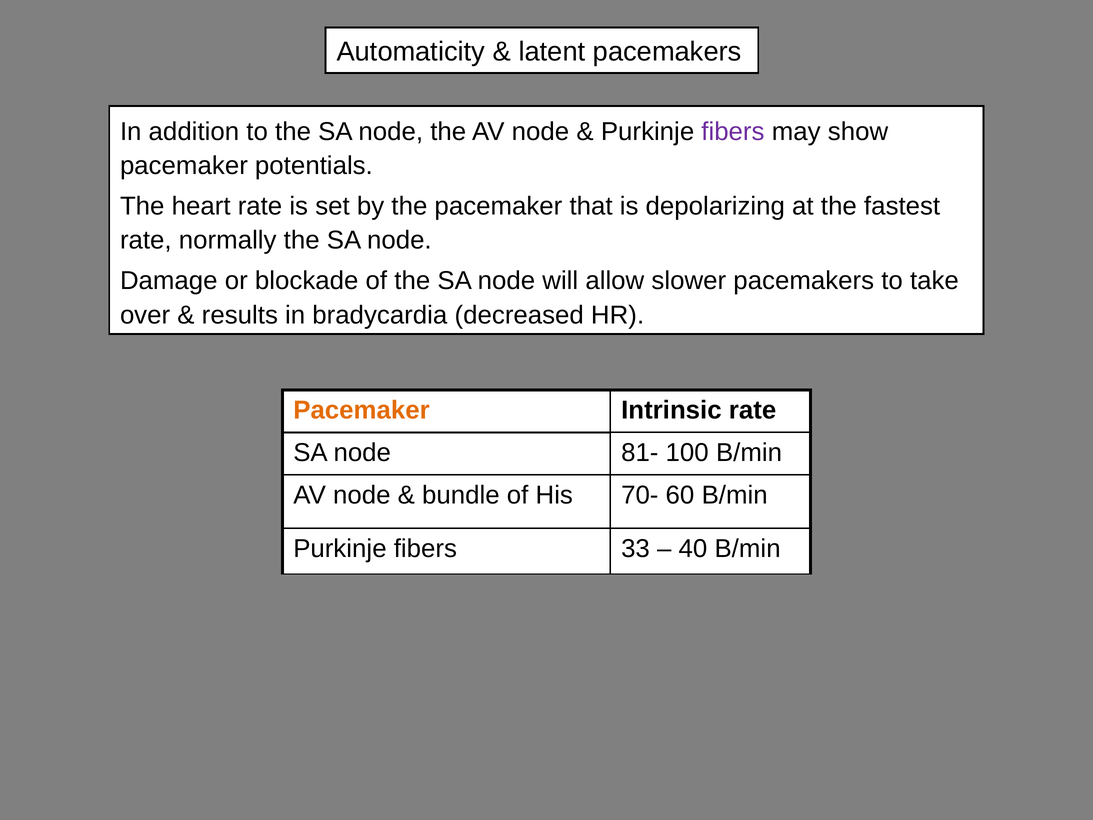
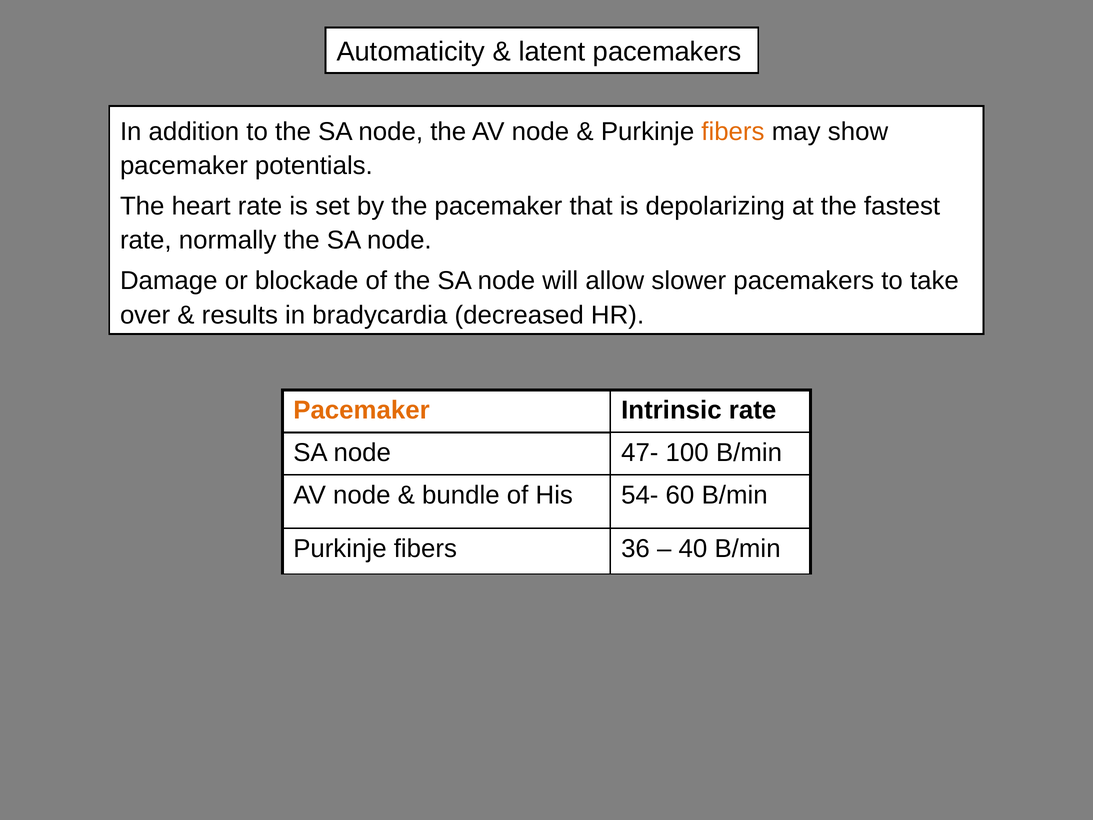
fibers at (733, 132) colour: purple -> orange
81-: 81- -> 47-
70-: 70- -> 54-
33: 33 -> 36
